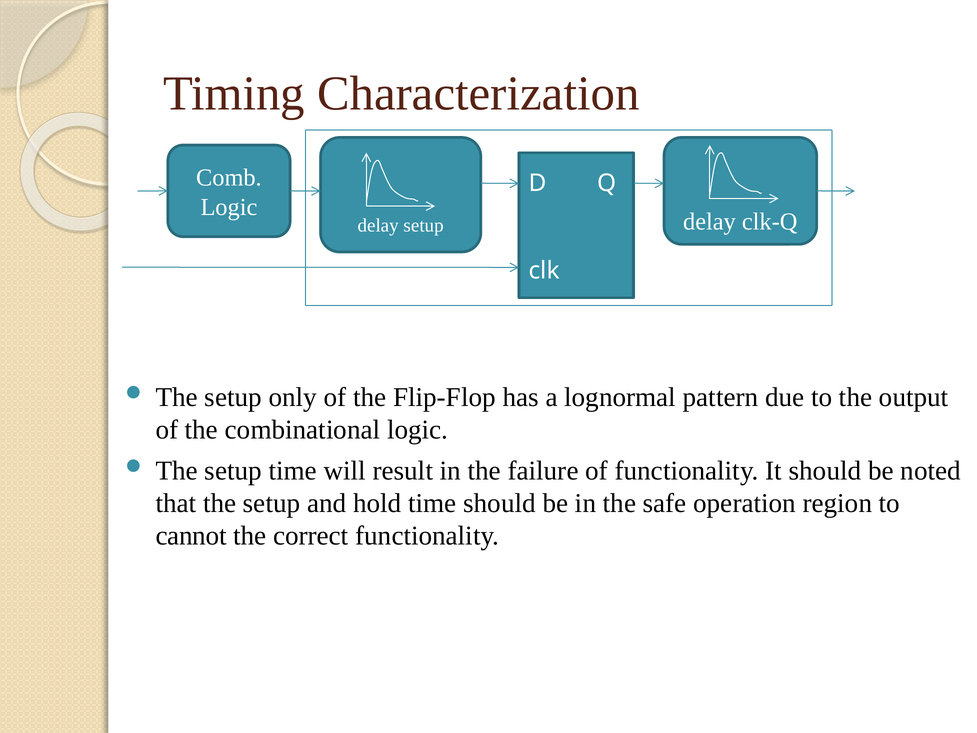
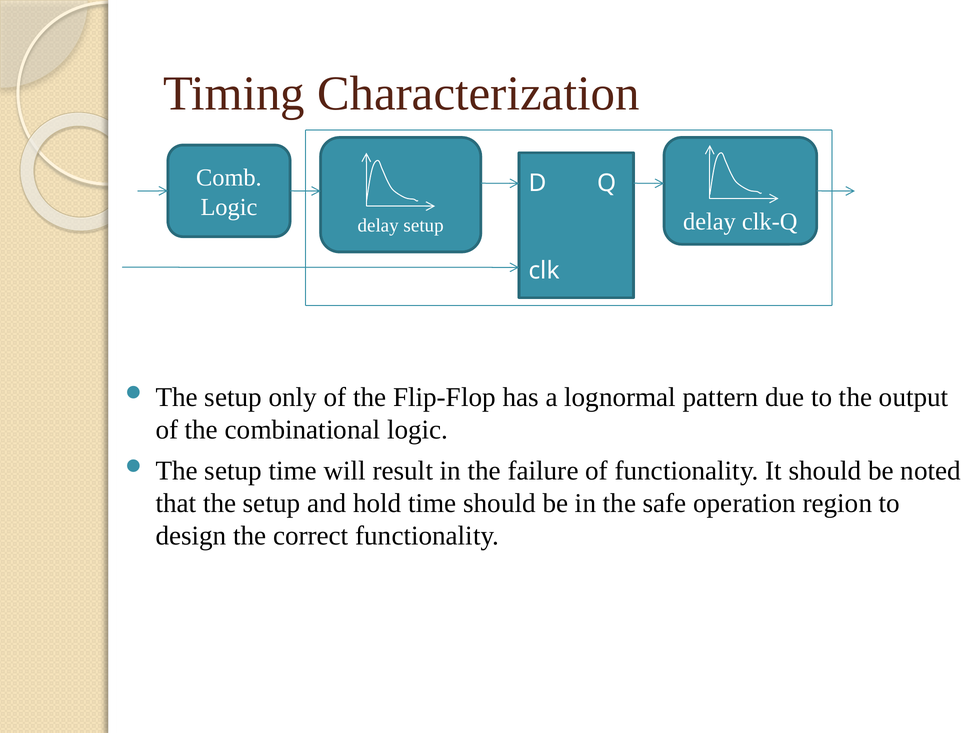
cannot: cannot -> design
